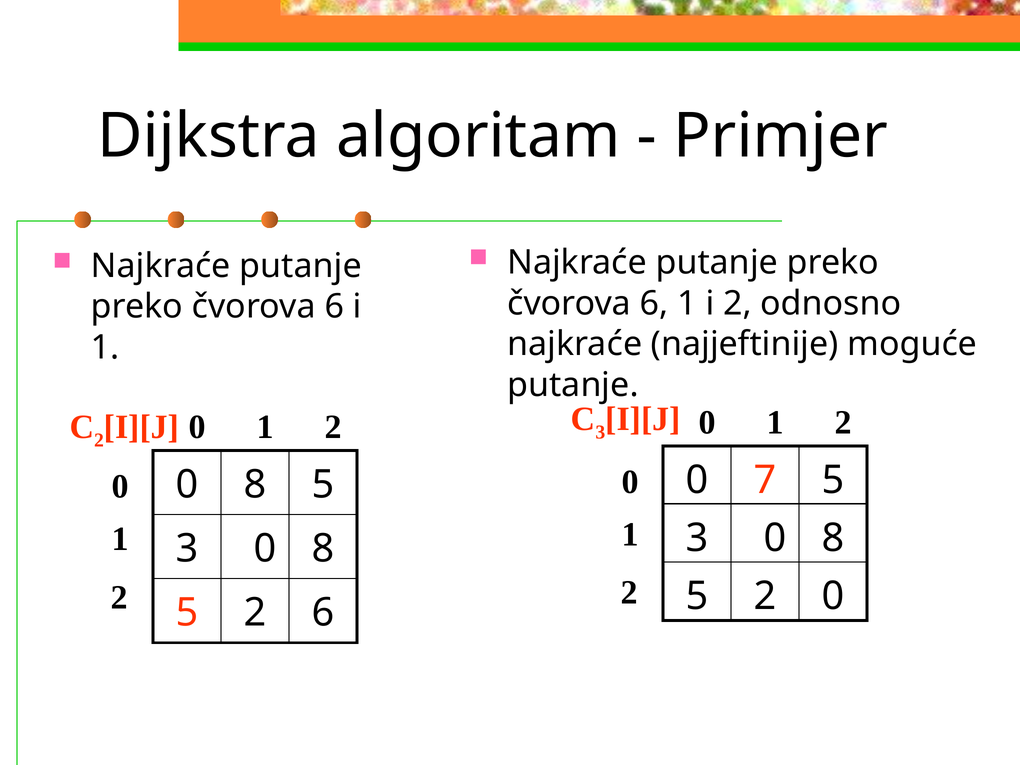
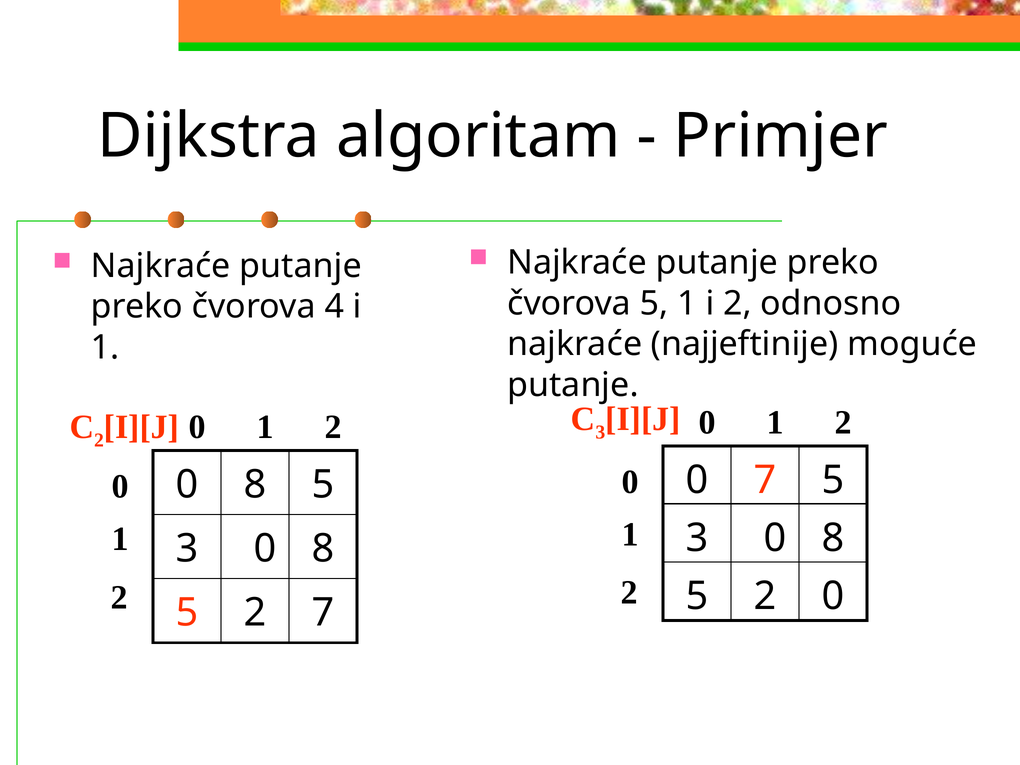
6 at (654, 303): 6 -> 5
6 at (334, 307): 6 -> 4
2 6: 6 -> 7
